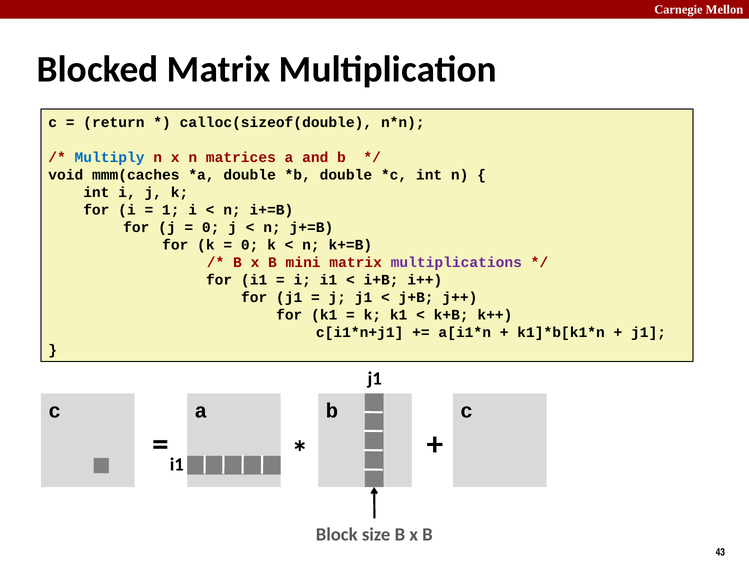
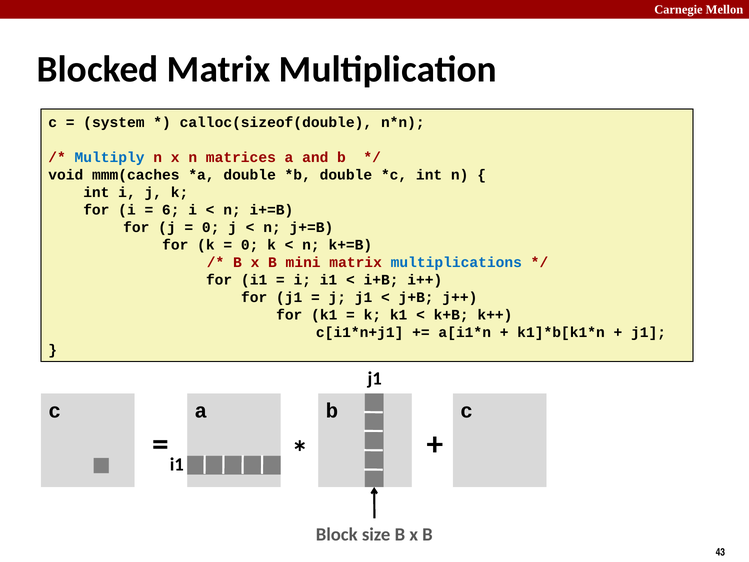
return: return -> system
1: 1 -> 6
multiplications colour: purple -> blue
